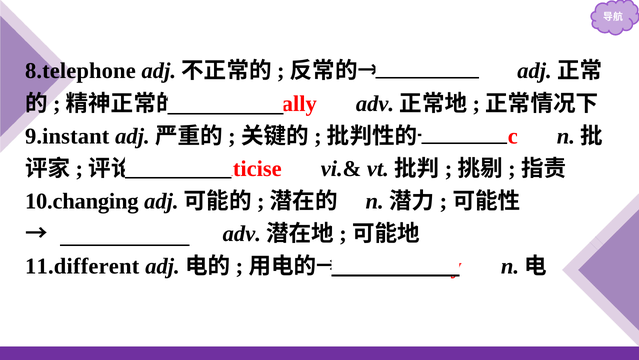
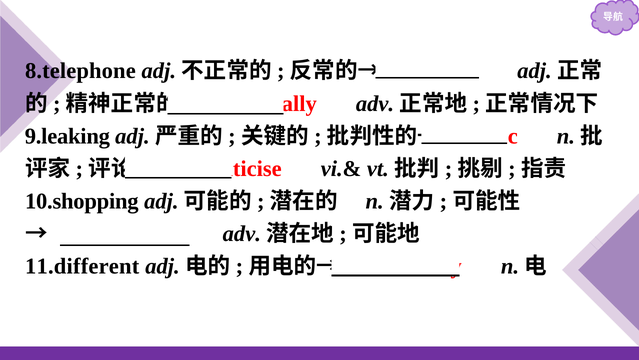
9.instant: 9.instant -> 9.leaking
10.changing: 10.changing -> 10.shopping
